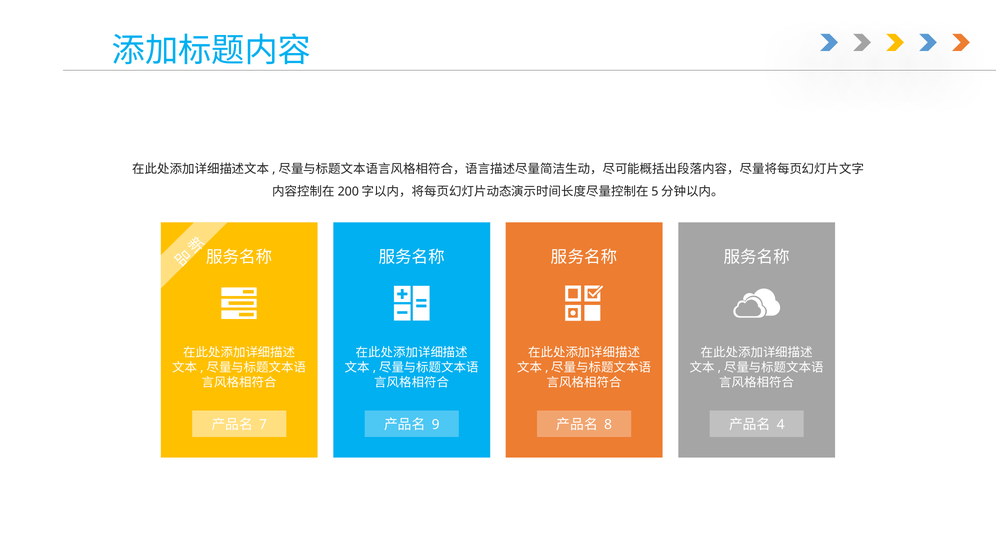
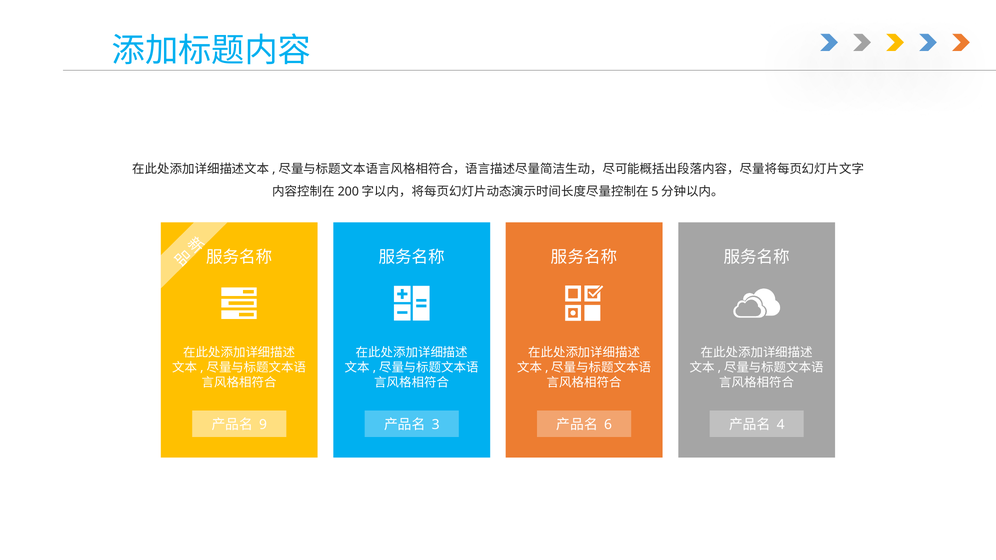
7: 7 -> 9
9: 9 -> 3
8: 8 -> 6
